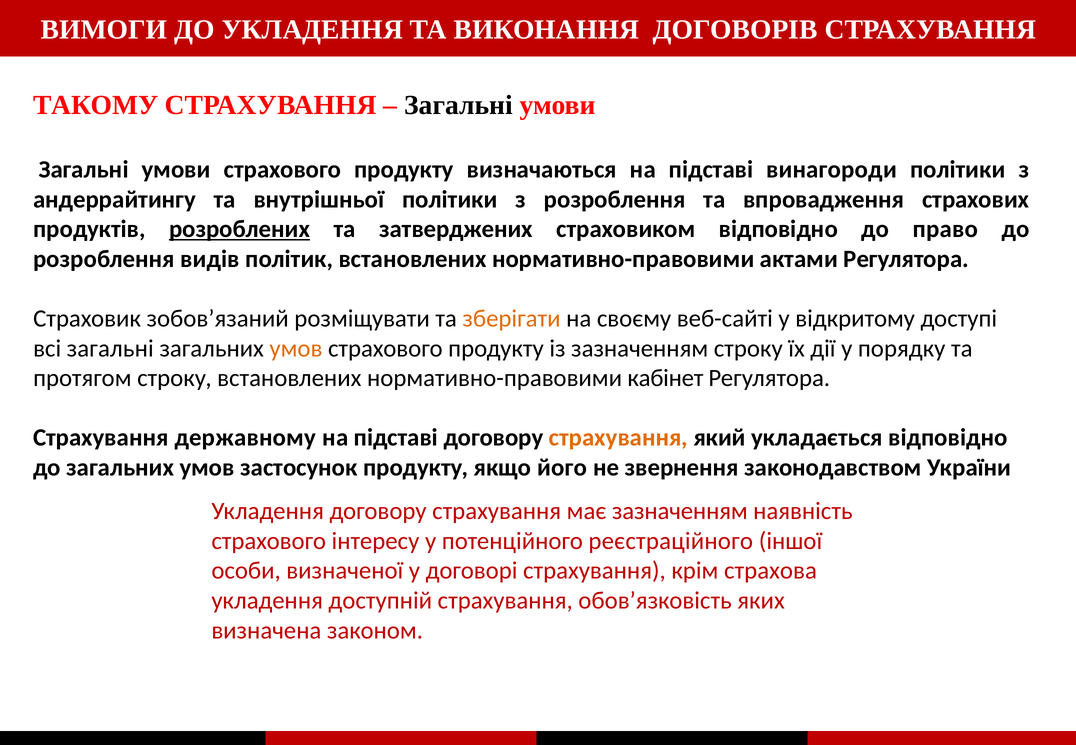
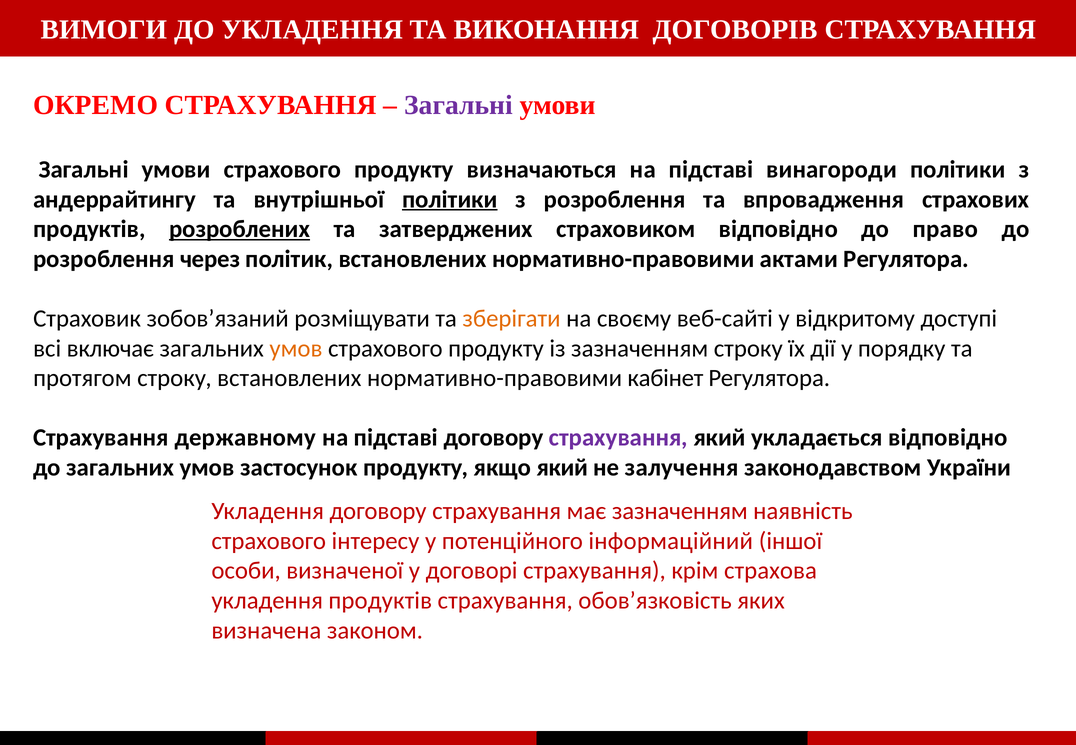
ТАКОМУ: ТАКОМУ -> ОКРЕМО
Загальні at (459, 105) colour: black -> purple
політики at (450, 199) underline: none -> present
видів: видів -> через
всі загальні: загальні -> включає
страхування at (618, 438) colour: orange -> purple
якщо його: його -> який
звернення: звернення -> залучення
реєстраційного: реєстраційного -> інформаційний
укладення доступній: доступній -> продуктів
